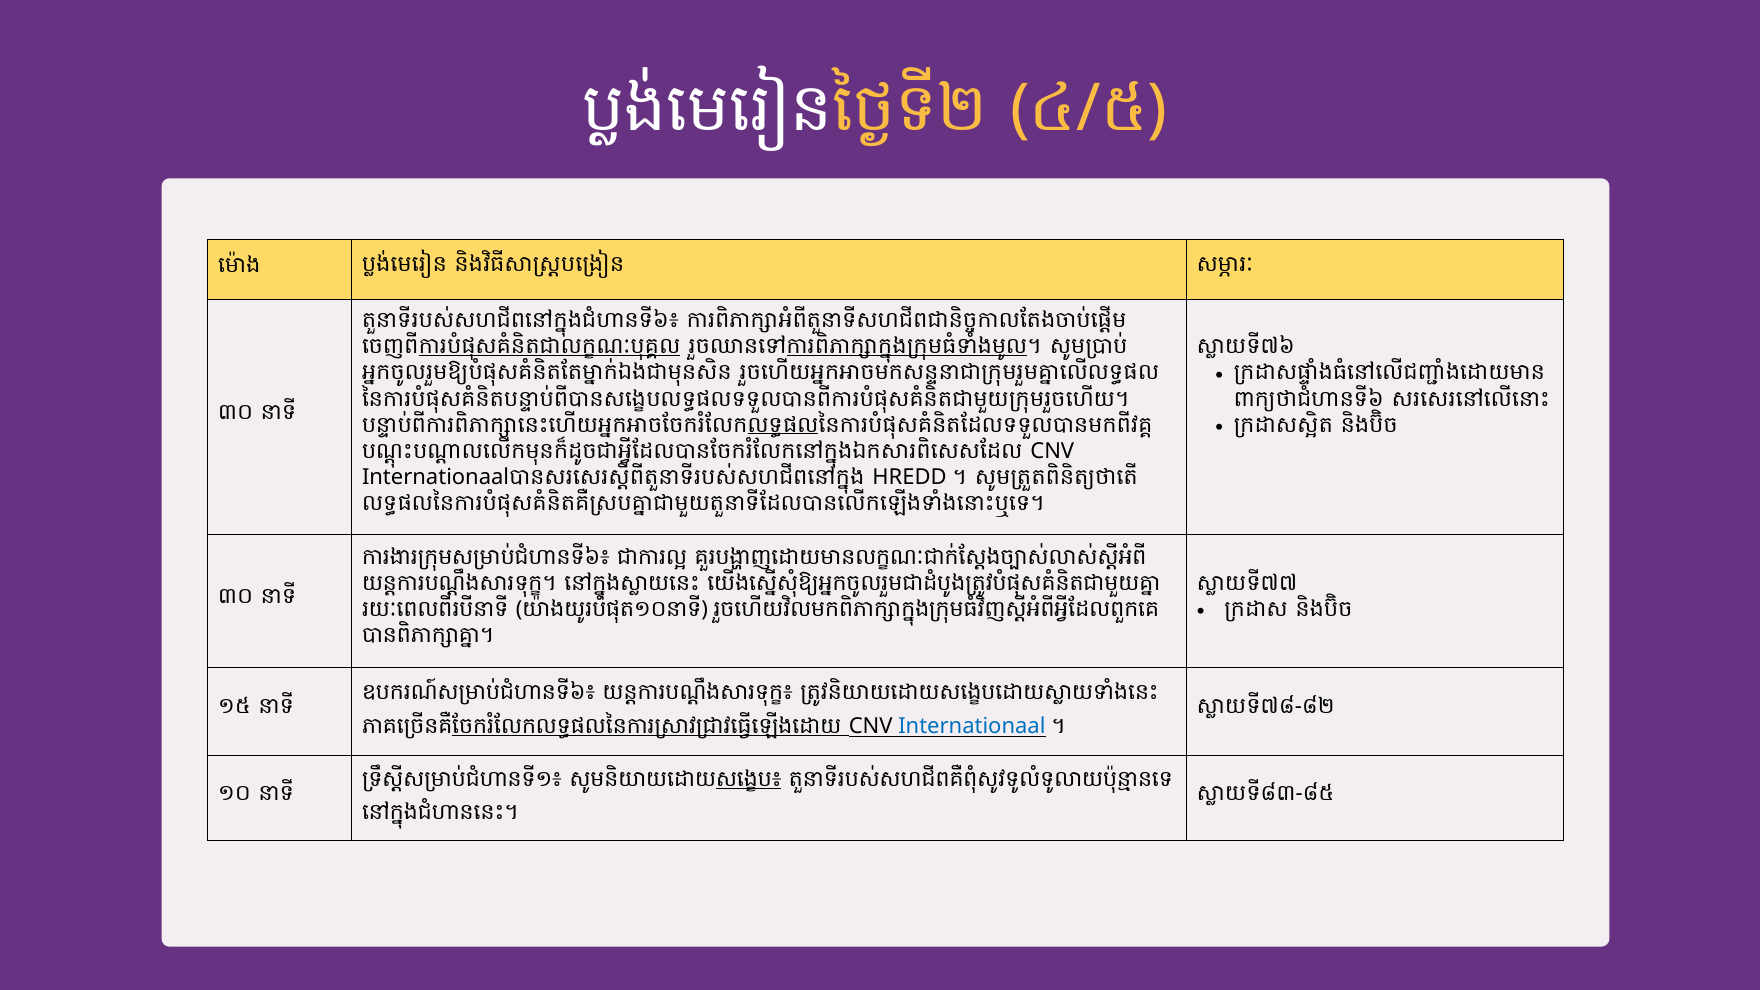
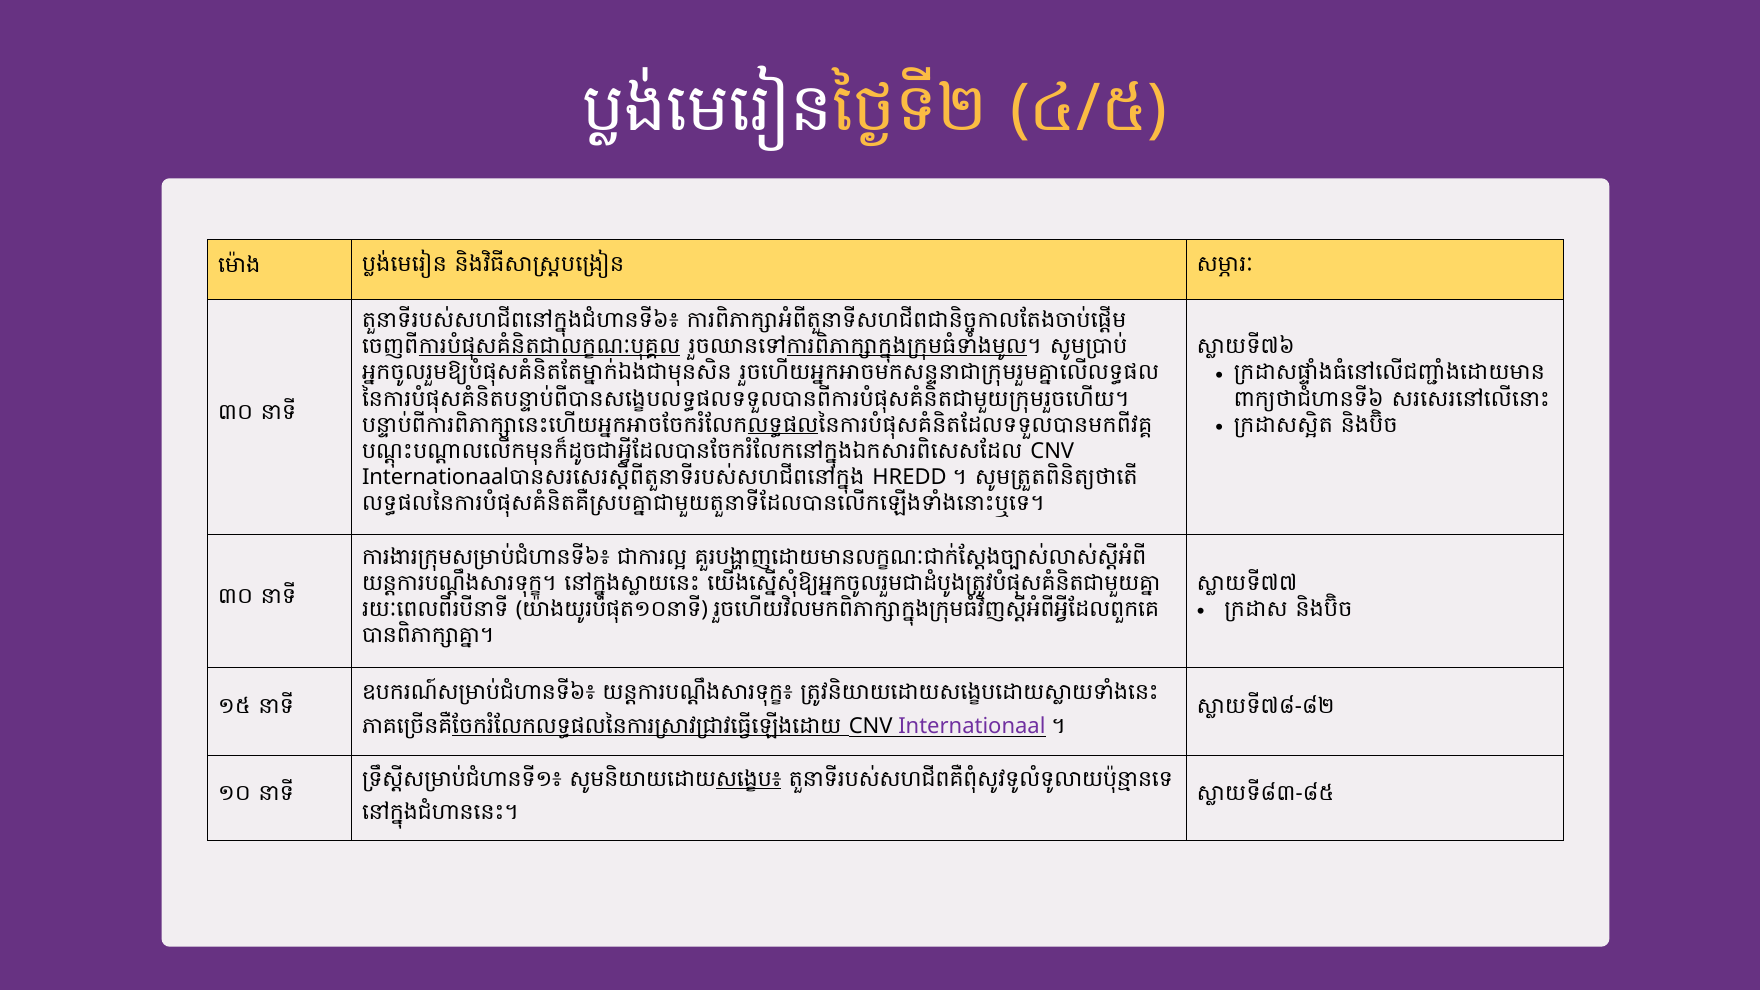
Internationaal colour: blue -> purple
